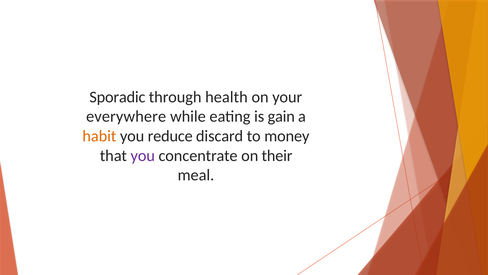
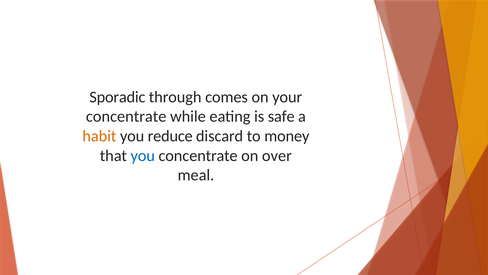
health: health -> comes
everywhere at (126, 116): everywhere -> concentrate
gain: gain -> safe
you at (143, 155) colour: purple -> blue
their: their -> over
